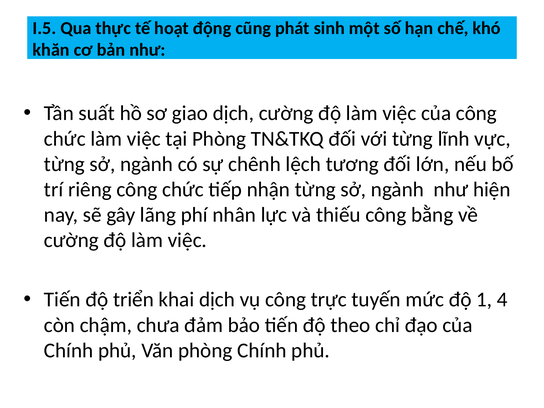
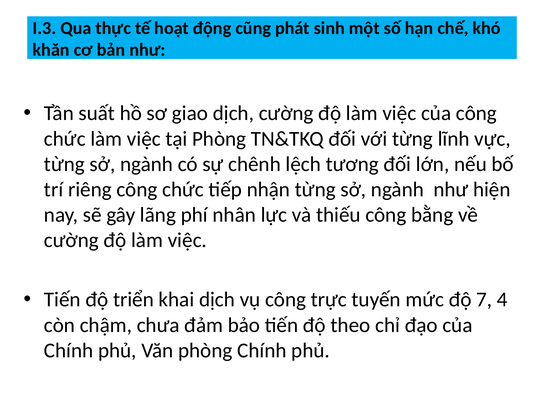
I.5: I.5 -> I.3
1: 1 -> 7
